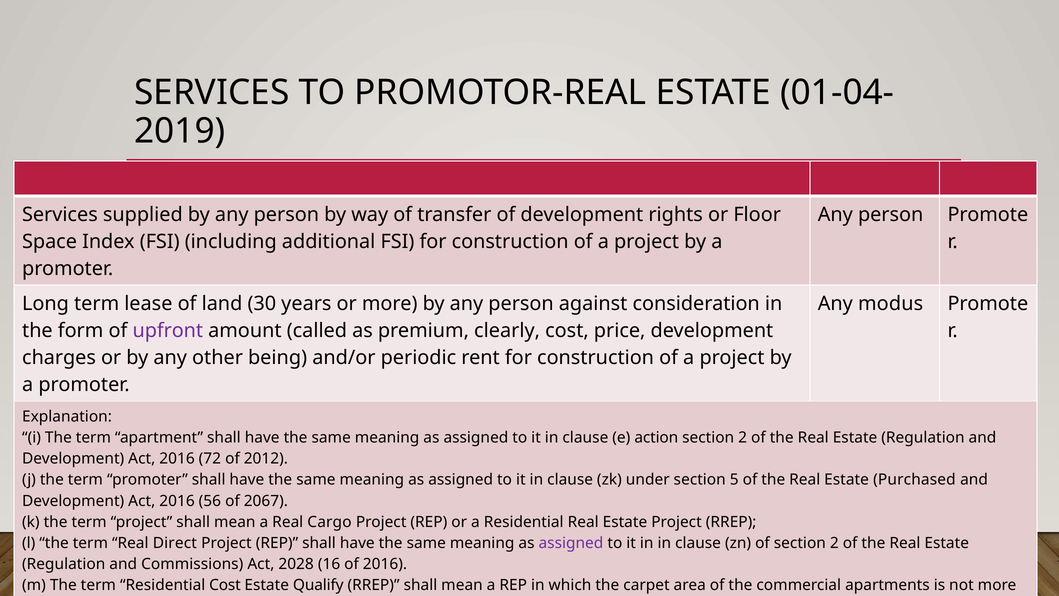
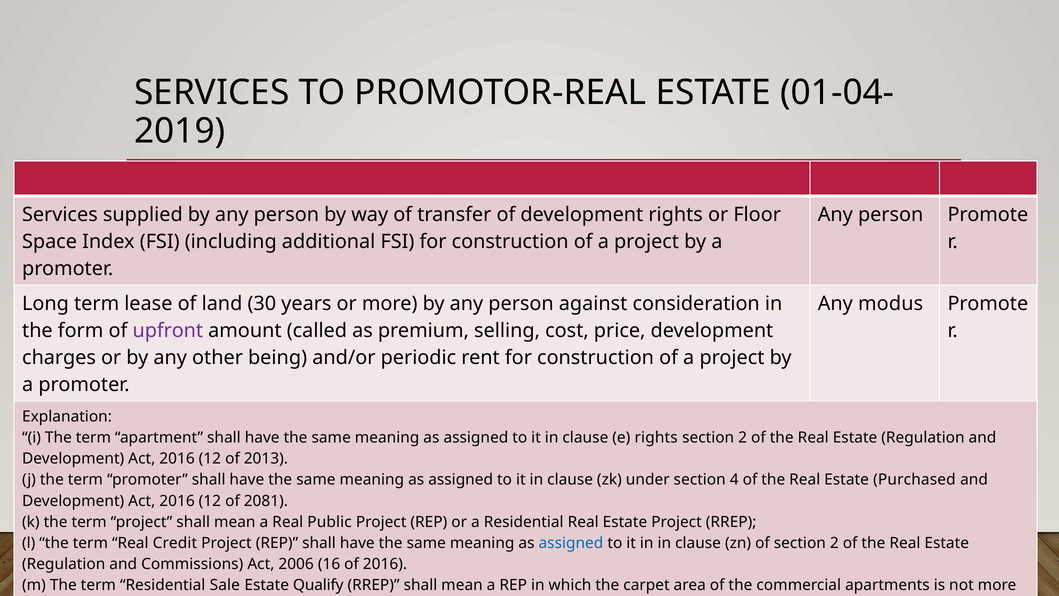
clearly: clearly -> selling
e action: action -> rights
72 at (210, 459): 72 -> 12
2012: 2012 -> 2013
5: 5 -> 4
56 at (210, 501): 56 -> 12
2067: 2067 -> 2081
Cargo: Cargo -> Public
Direct: Direct -> Credit
assigned at (571, 543) colour: purple -> blue
2028: 2028 -> 2006
Residential Cost: Cost -> Sale
